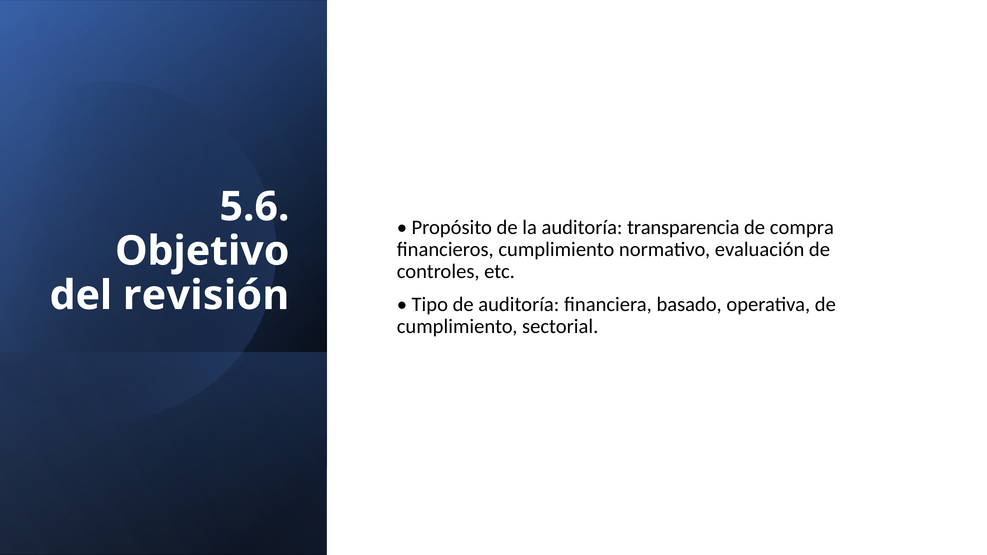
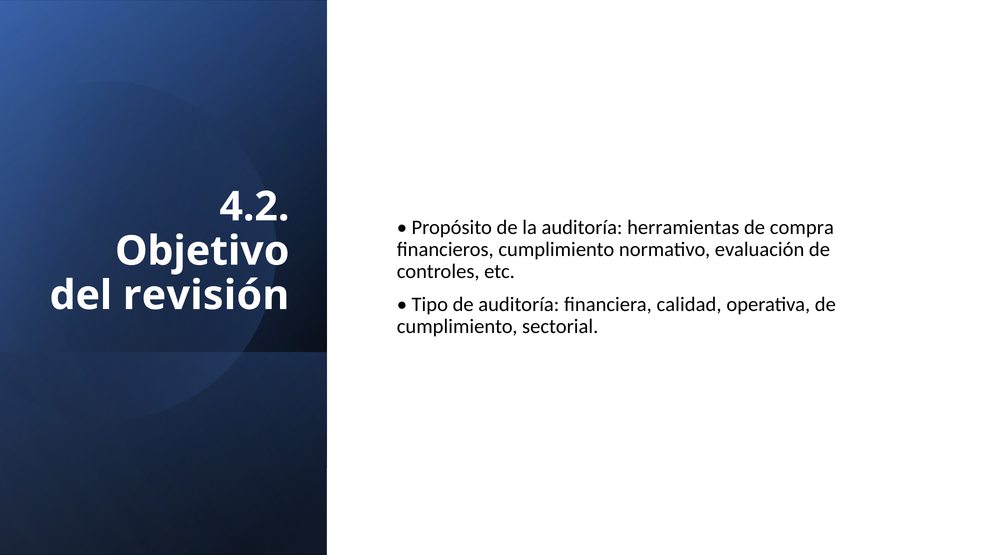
5.6: 5.6 -> 4.2
transparencia: transparencia -> herramientas
basado: basado -> calidad
